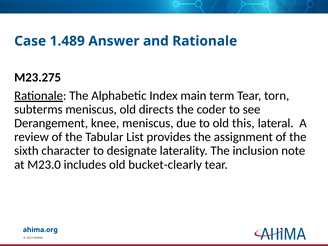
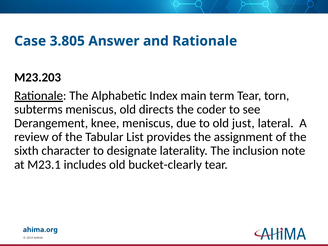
1.489: 1.489 -> 3.805
M23.275: M23.275 -> M23.203
this: this -> just
M23.0: M23.0 -> M23.1
